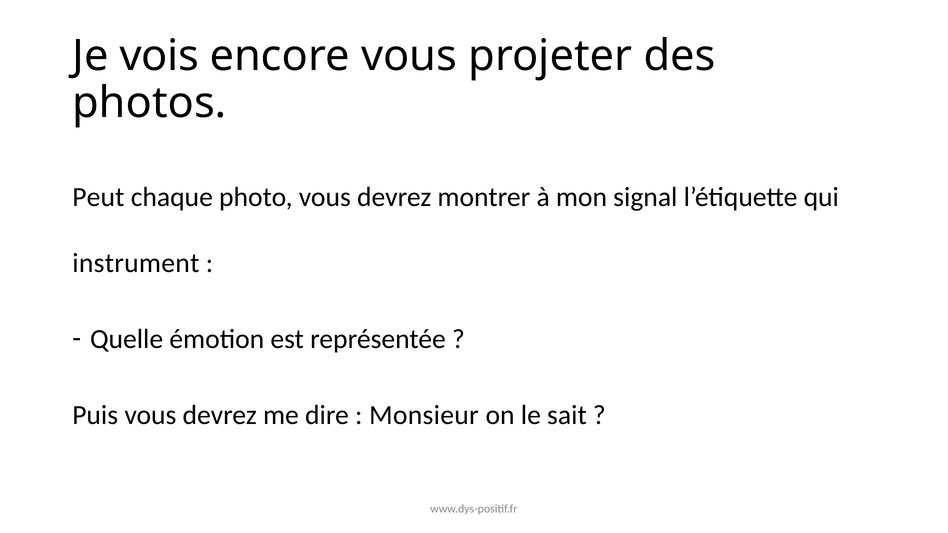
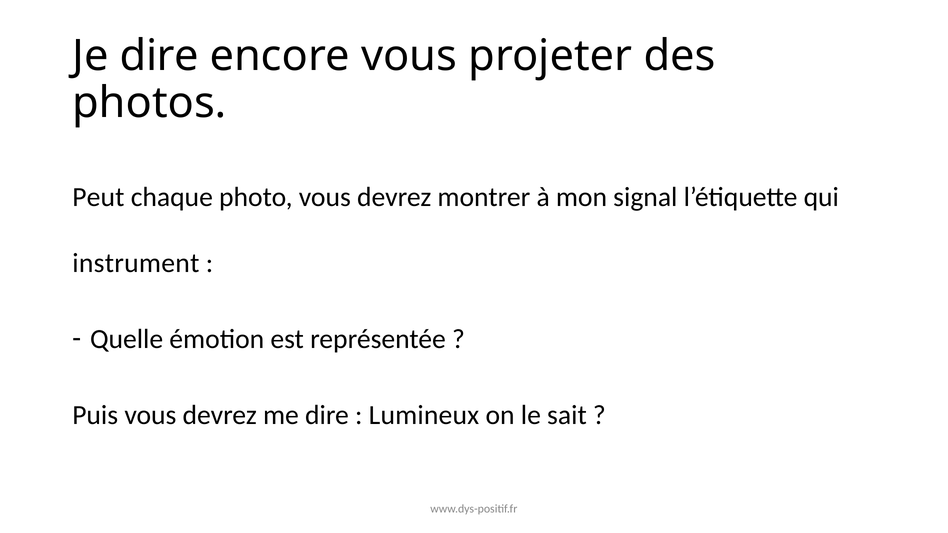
Je vois: vois -> dire
Monsieur: Monsieur -> Lumineux
